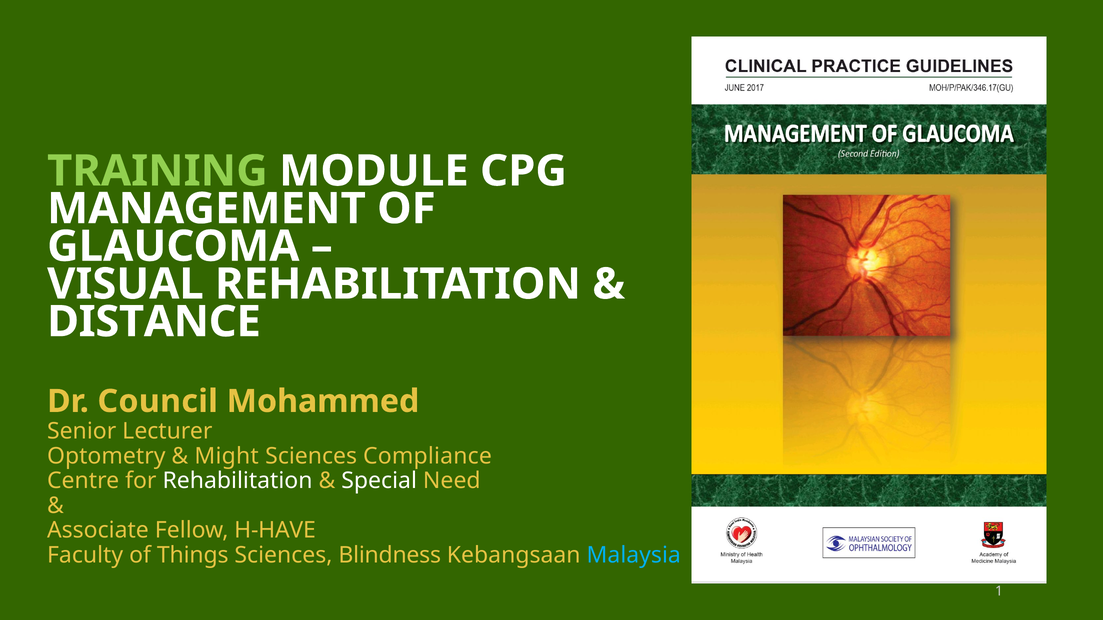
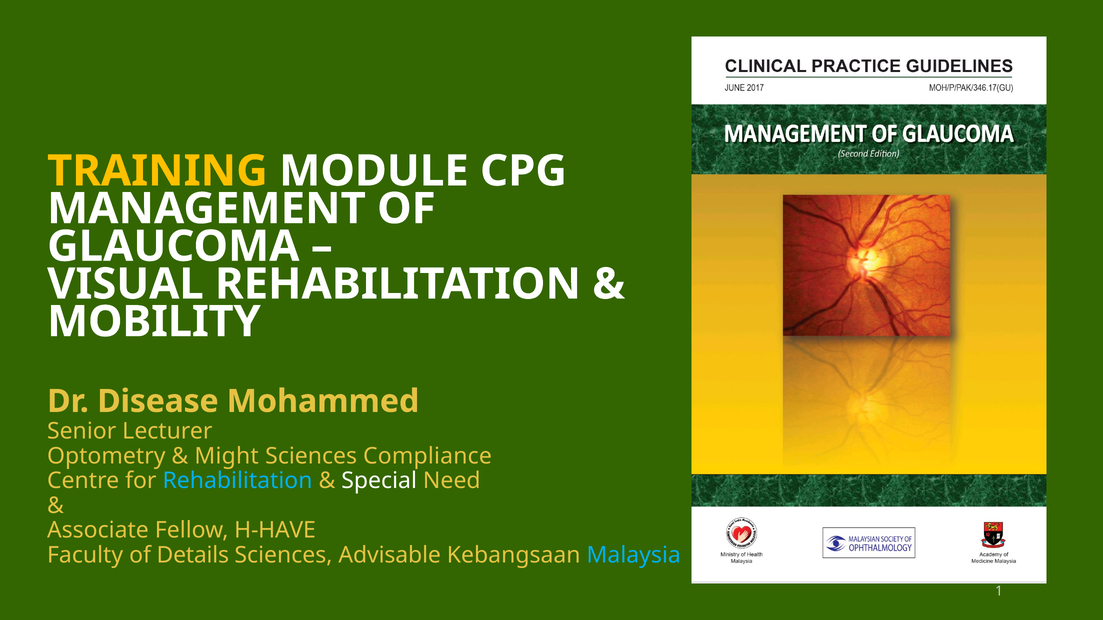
TRAINING colour: light green -> yellow
DISTANCE: DISTANCE -> MOBILITY
Council: Council -> Disease
Rehabilitation at (238, 481) colour: white -> light blue
Things: Things -> Details
Blindness: Blindness -> Advisable
